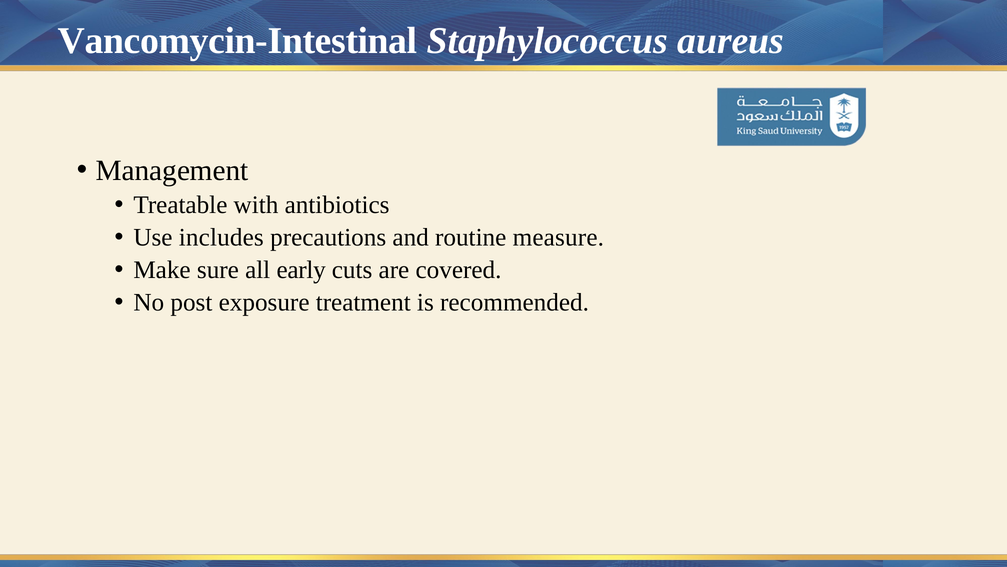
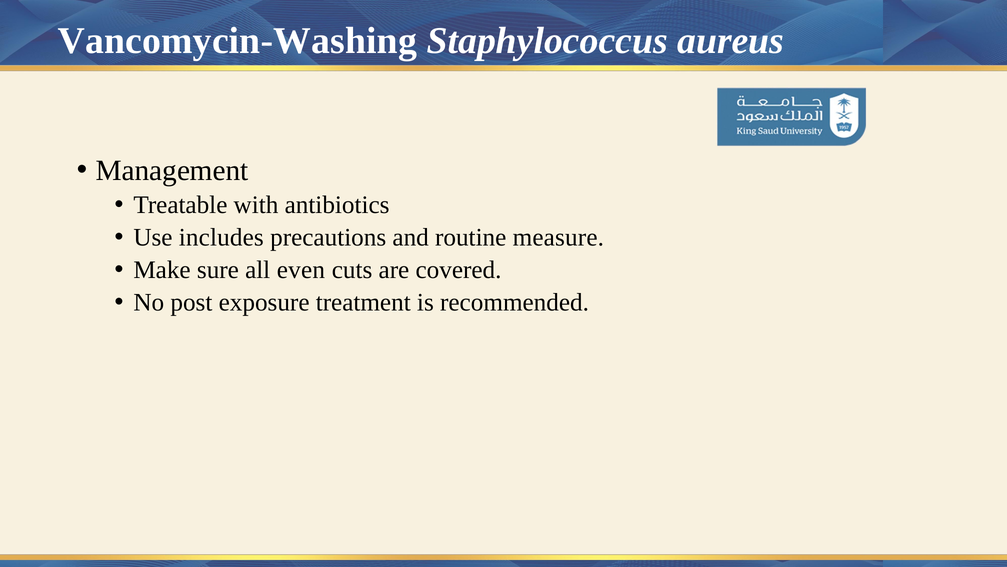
Vancomycin-Intestinal: Vancomycin-Intestinal -> Vancomycin-Washing
early: early -> even
